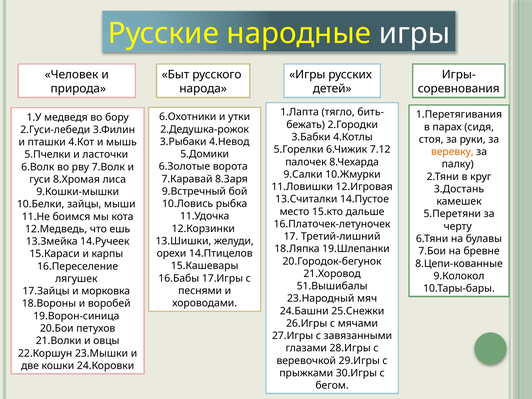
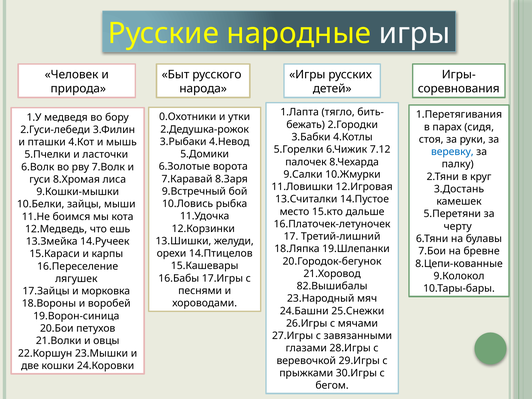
6.Охотники: 6.Охотники -> 0.Охотники
веревку colour: orange -> blue
51.Вышибалы: 51.Вышибалы -> 82.Вышибалы
